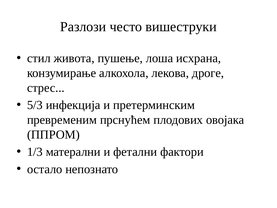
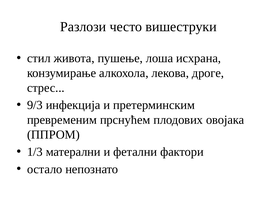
5/3: 5/3 -> 9/3
